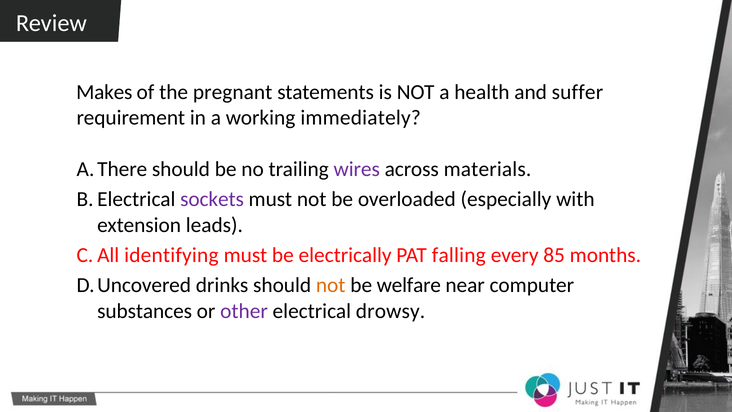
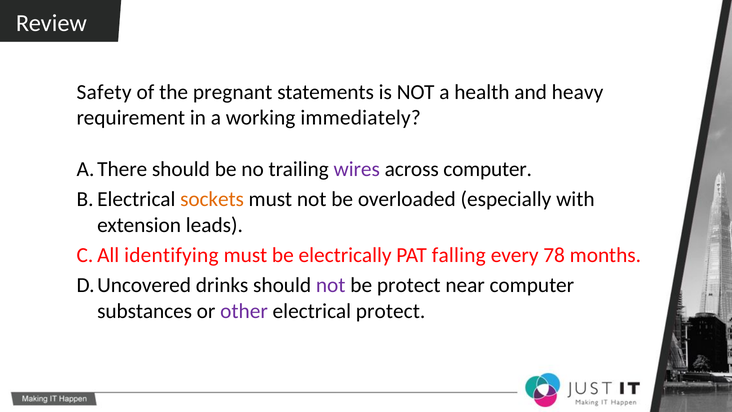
Makes: Makes -> Safety
suffer: suffer -> heavy
across materials: materials -> computer
sockets colour: purple -> orange
85: 85 -> 78
not at (331, 285) colour: orange -> purple
be welfare: welfare -> protect
electrical drowsy: drowsy -> protect
